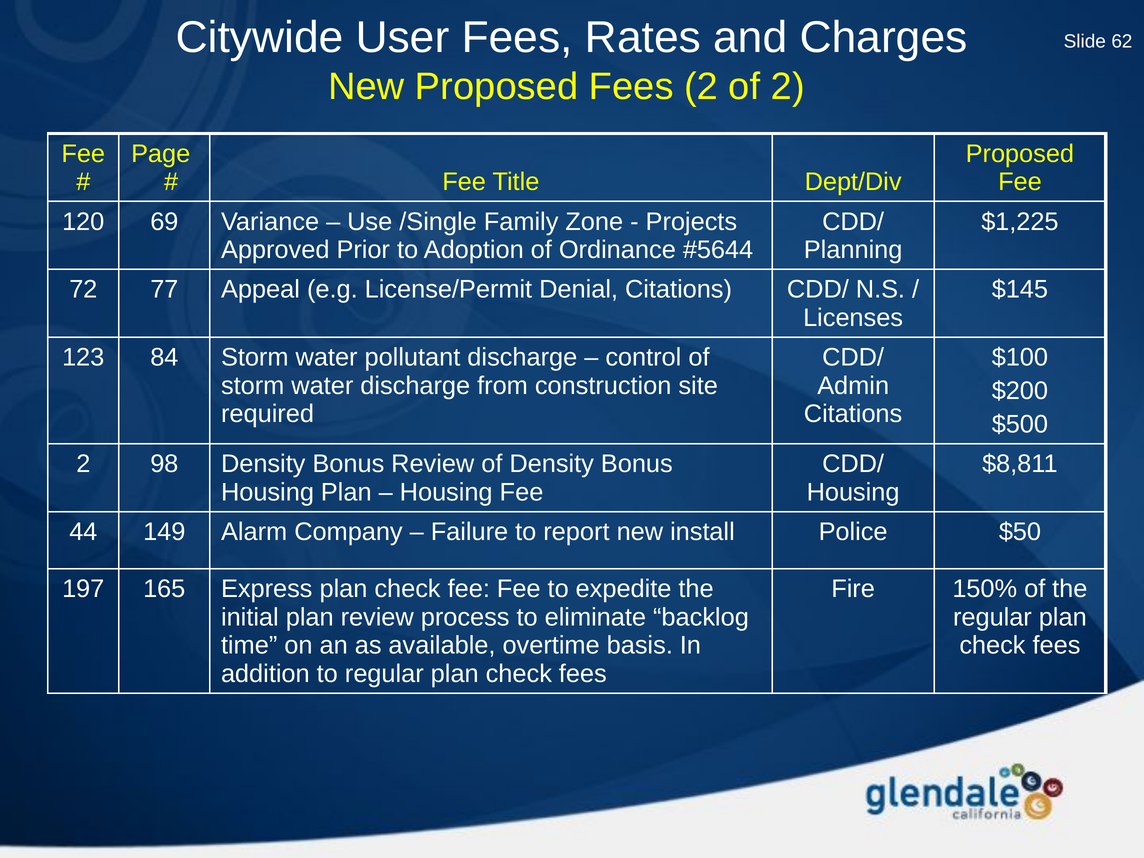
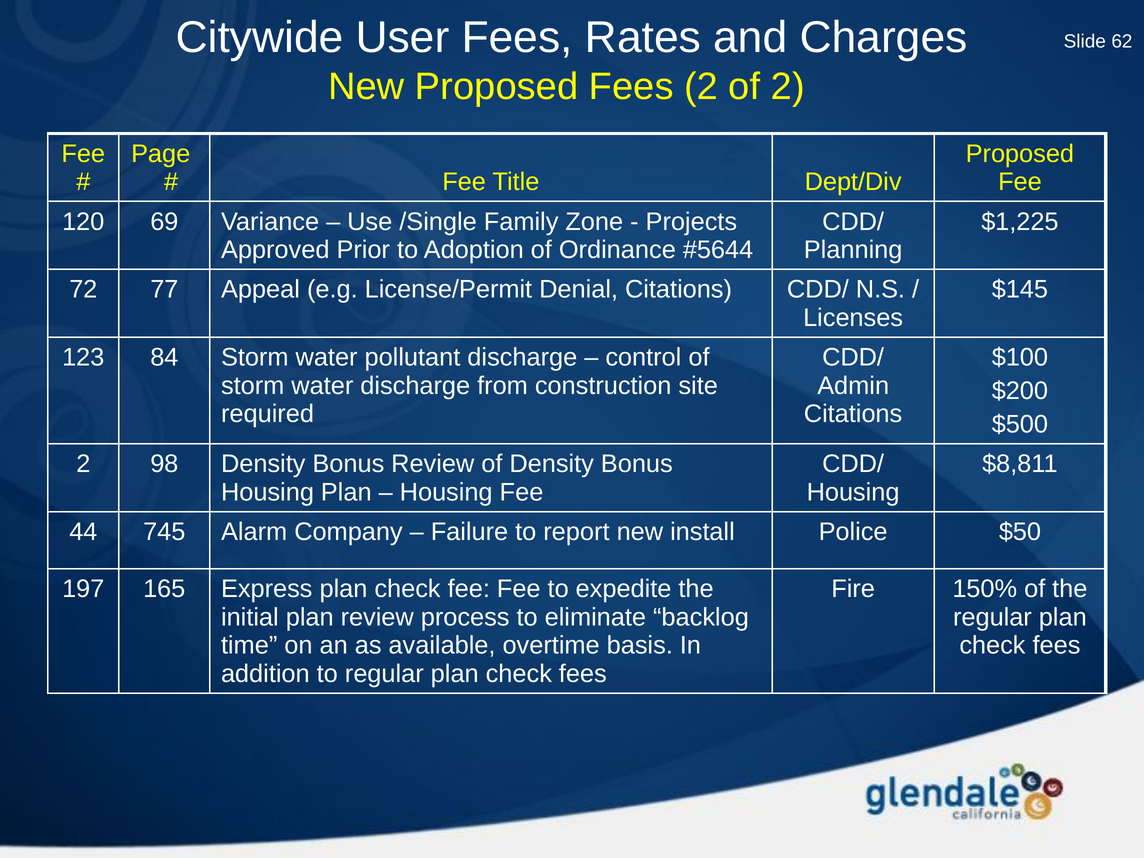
149: 149 -> 745
